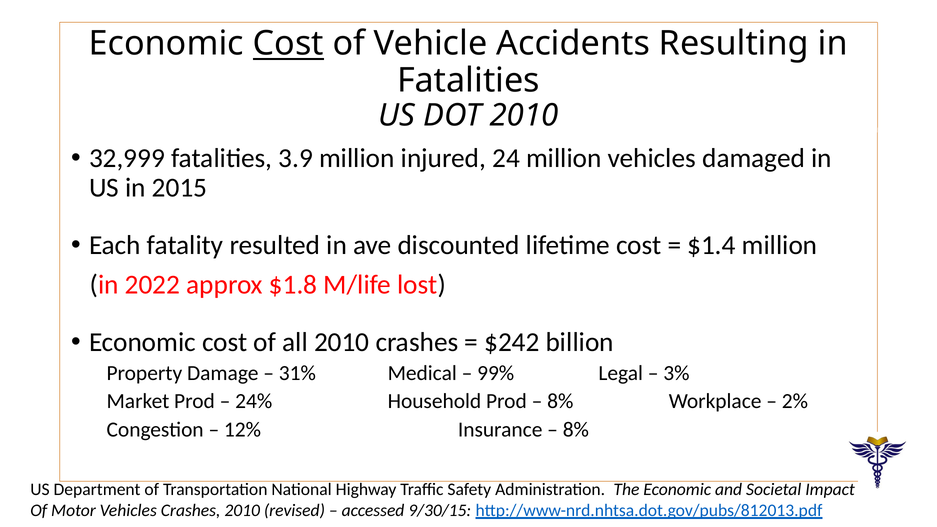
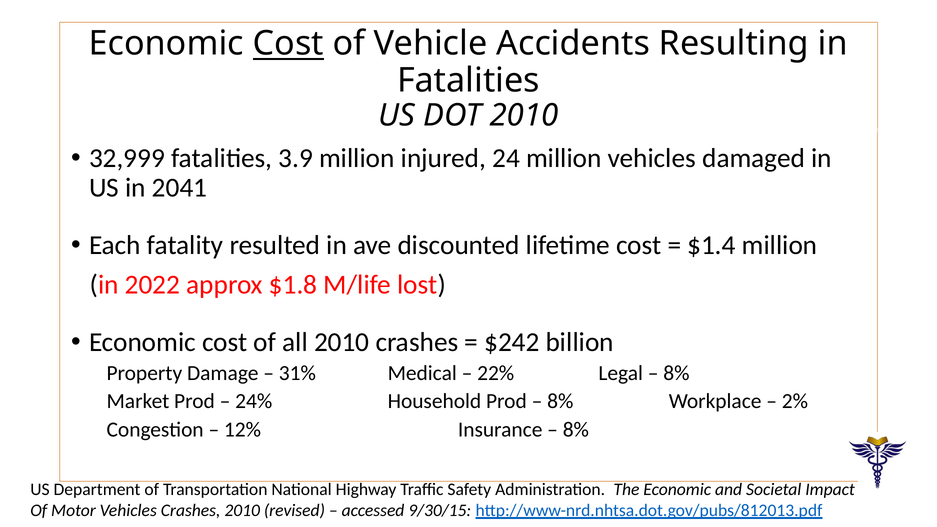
2015: 2015 -> 2041
99%: 99% -> 22%
3% at (676, 373): 3% -> 8%
